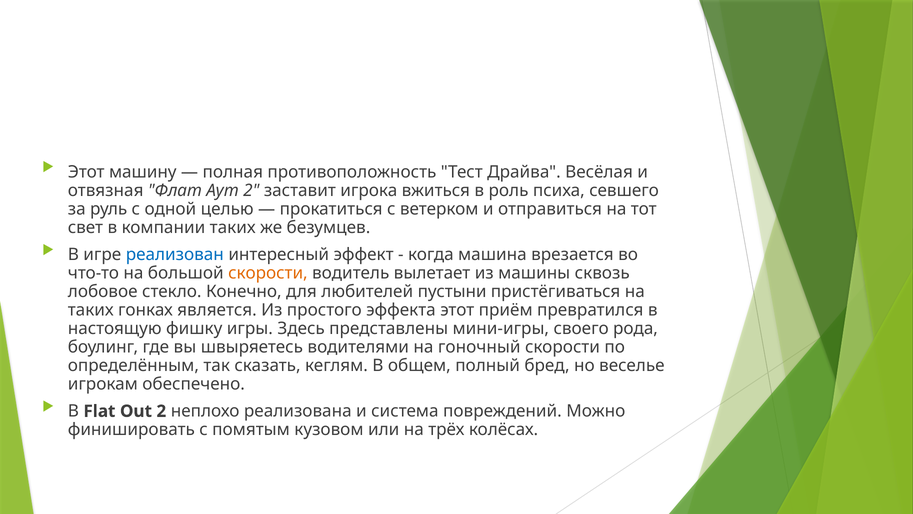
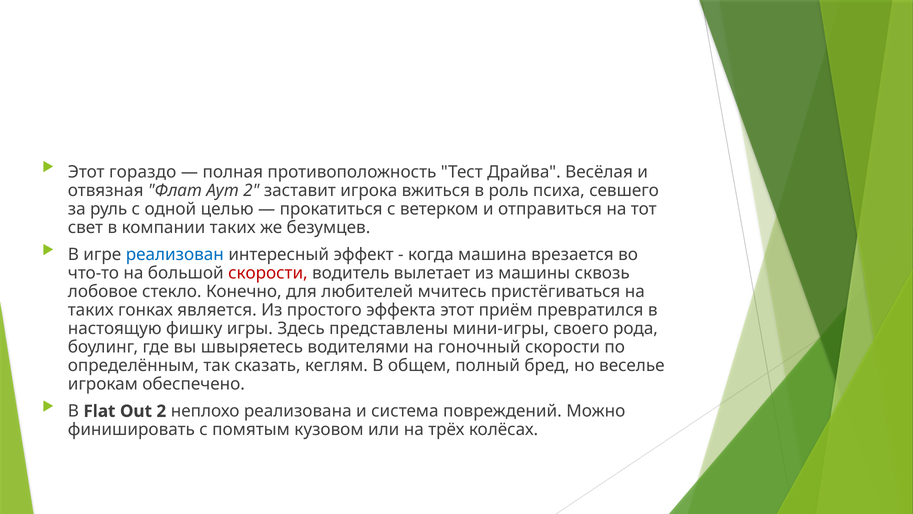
машину: машину -> гораздо
скорости at (268, 273) colour: orange -> red
пустыни: пустыни -> мчитесь
